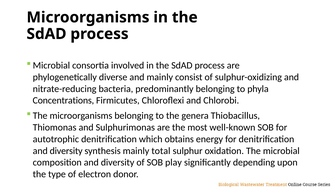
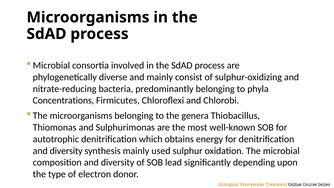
total: total -> used
play: play -> lead
